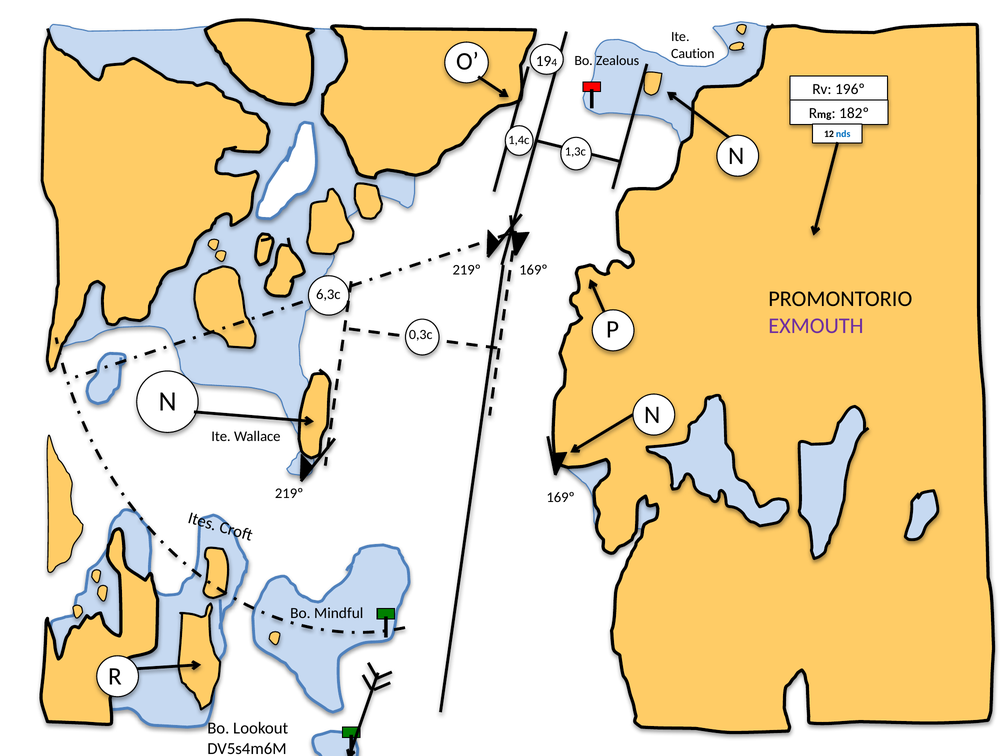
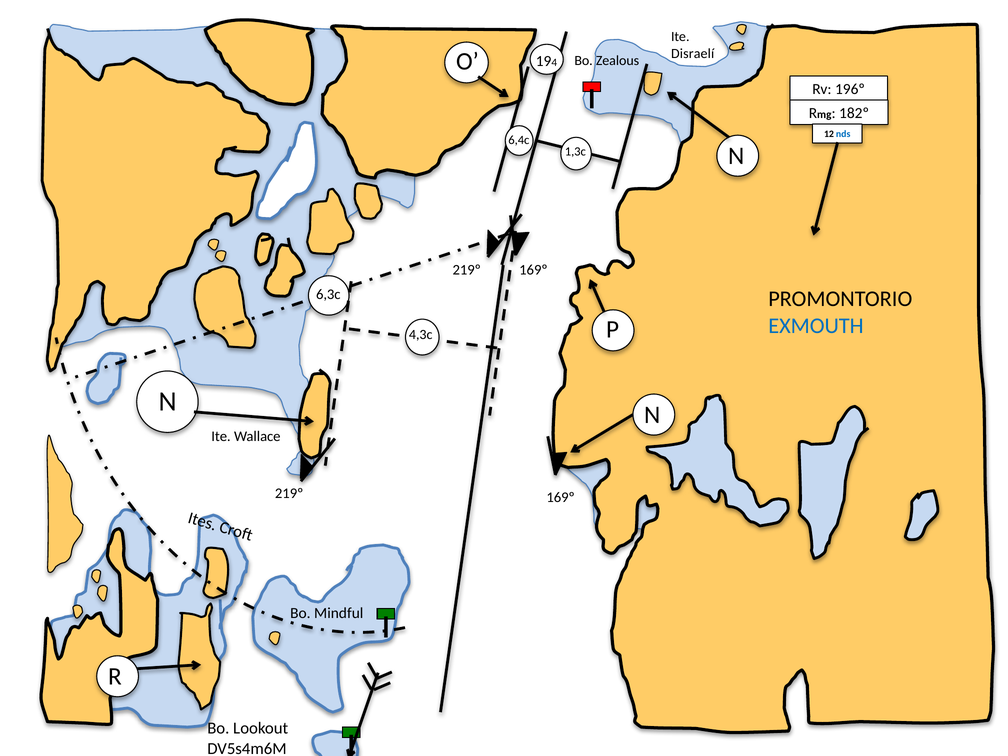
Caution: Caution -> Disraelí
1,4c: 1,4c -> 6,4c
EXMOUTH colour: purple -> blue
0,3c: 0,3c -> 4,3c
